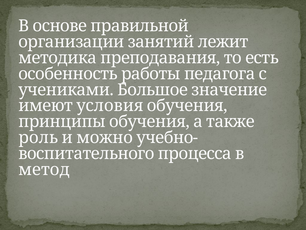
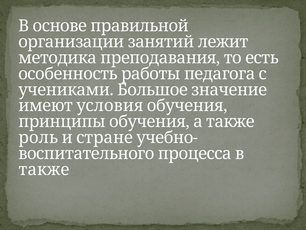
можно: можно -> стране
метод at (44, 169): метод -> также
